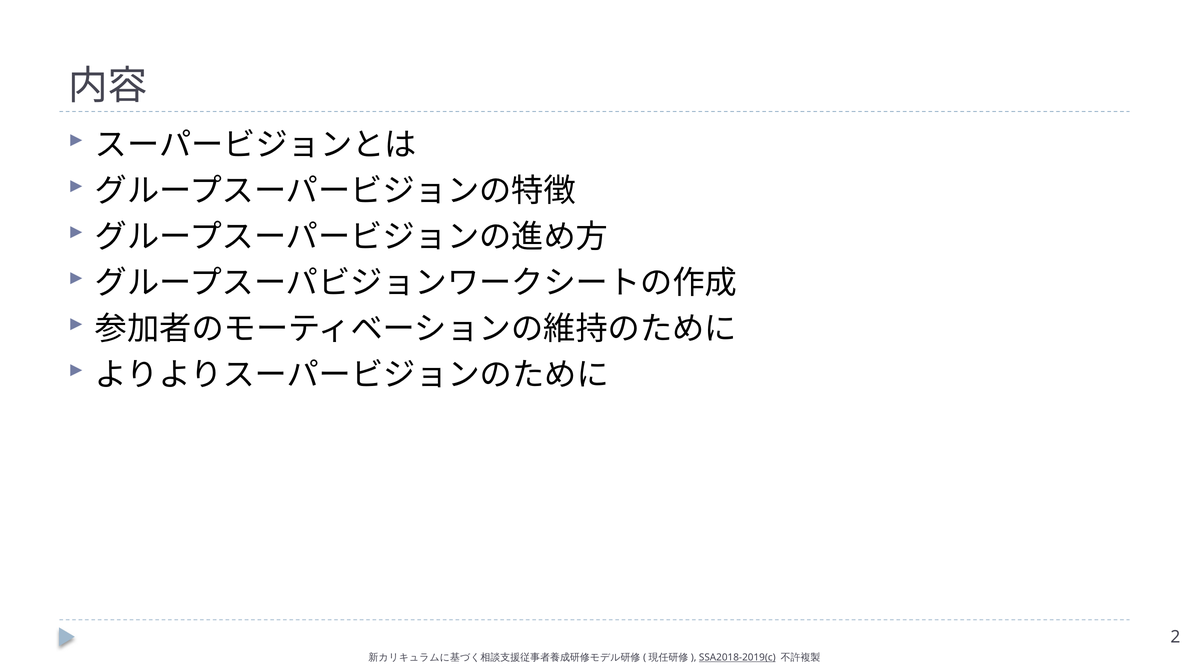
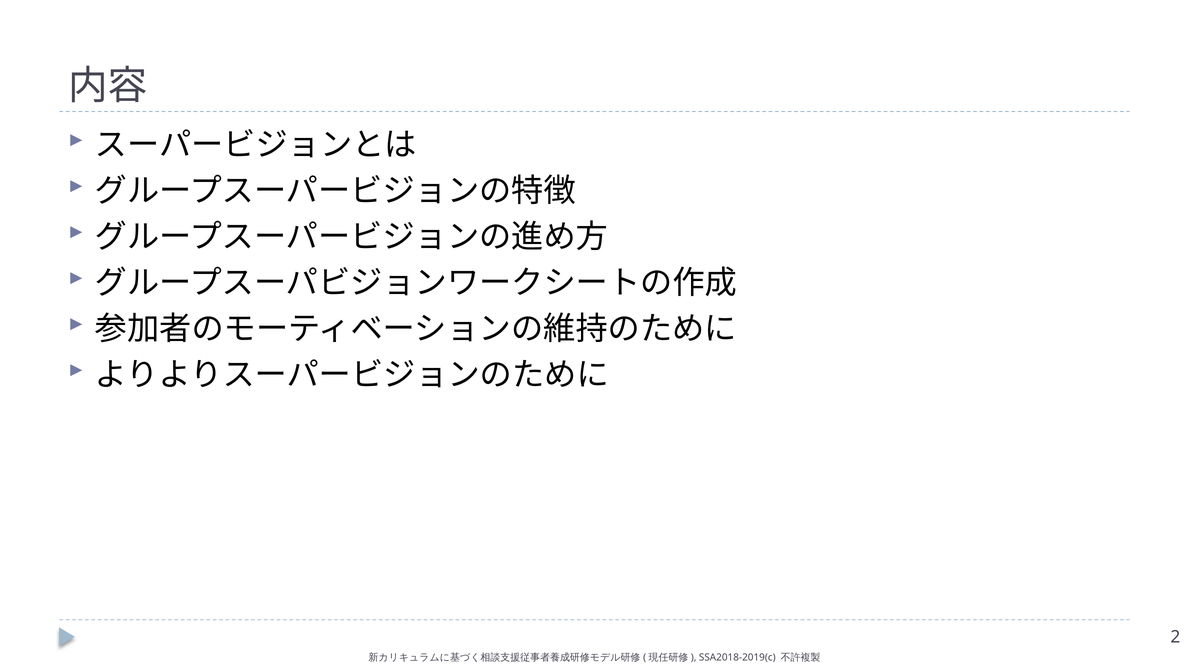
SSA2018-2019(c underline: present -> none
